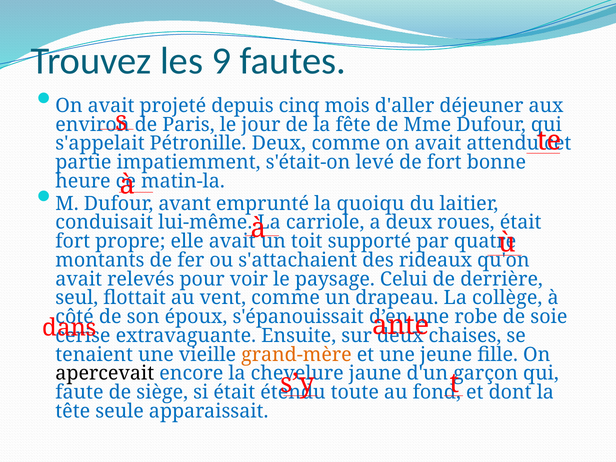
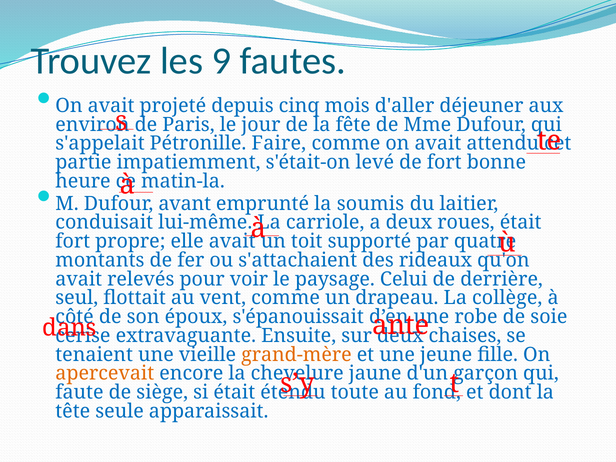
Pétronille Deux: Deux -> Faire
quoiqu: quoiqu -> soumis
apercevait colour: black -> orange
